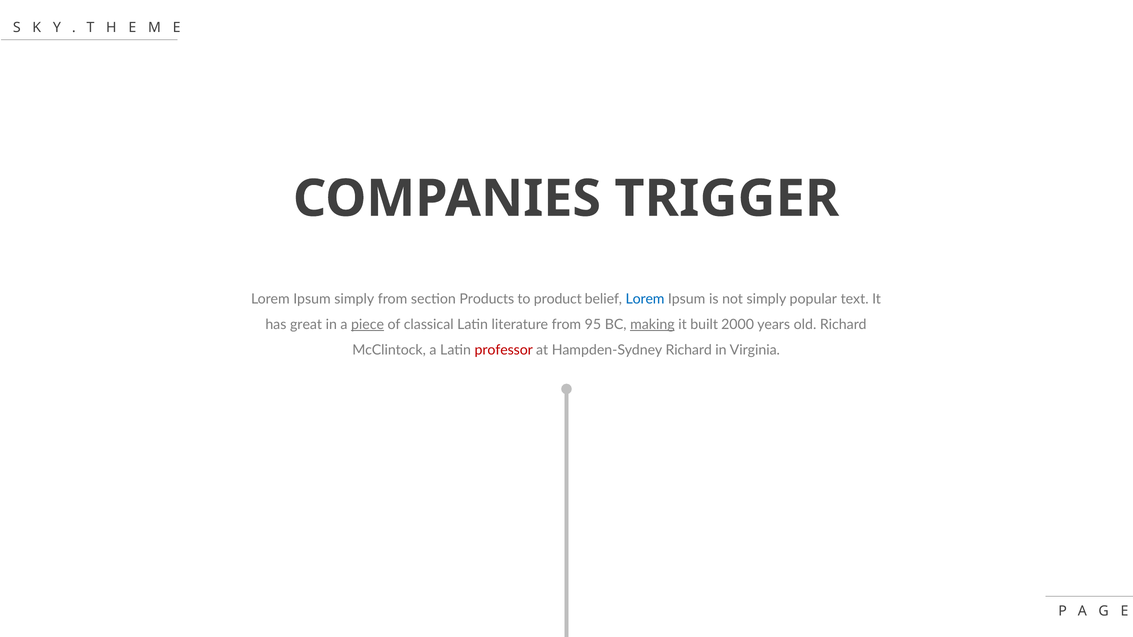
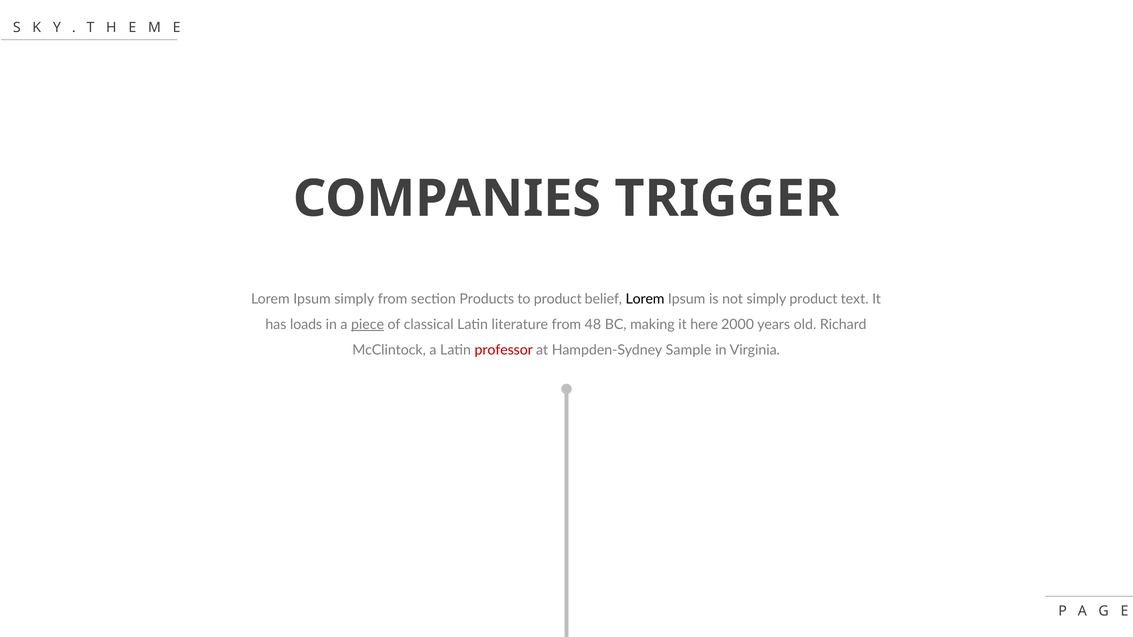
Lorem at (645, 299) colour: blue -> black
simply popular: popular -> product
great: great -> loads
95: 95 -> 48
making underline: present -> none
built: built -> here
Hampden-Sydney Richard: Richard -> Sample
